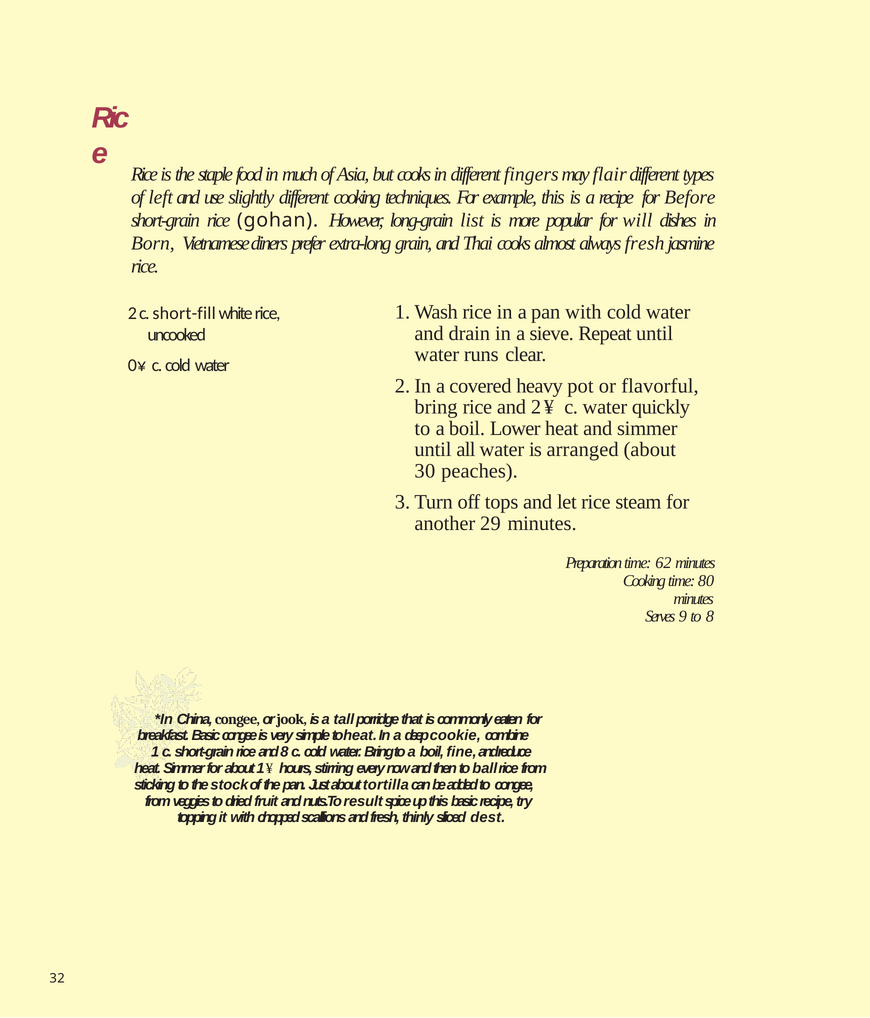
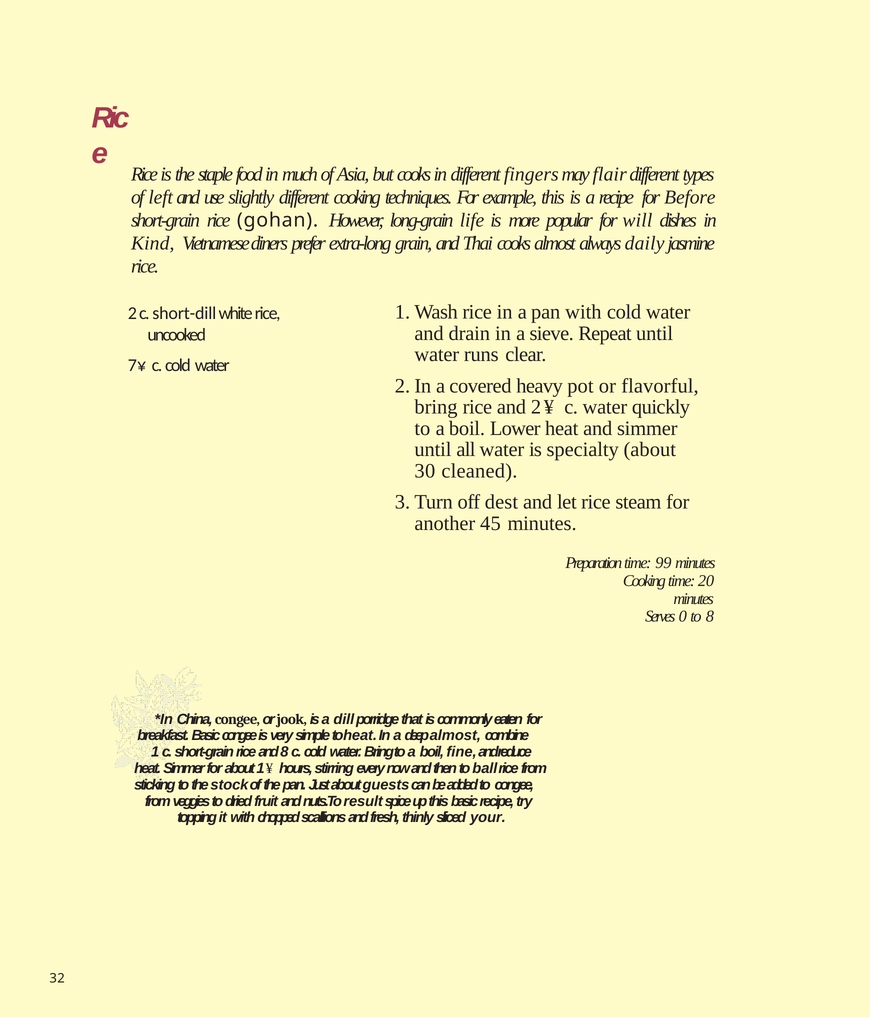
list: list -> life
Born: Born -> Kind
always fresh: fresh -> daily
short-fill: short-fill -> short-dill
0¥: 0¥ -> 7¥
arranged: arranged -> specialty
peaches: peaches -> cleaned
tops: tops -> dest
29: 29 -> 45
62: 62 -> 99
80: 80 -> 20
9: 9 -> 0
tall: tall -> dill
deep cookie: cookie -> almost
tortilla: tortilla -> guests
dest: dest -> your
